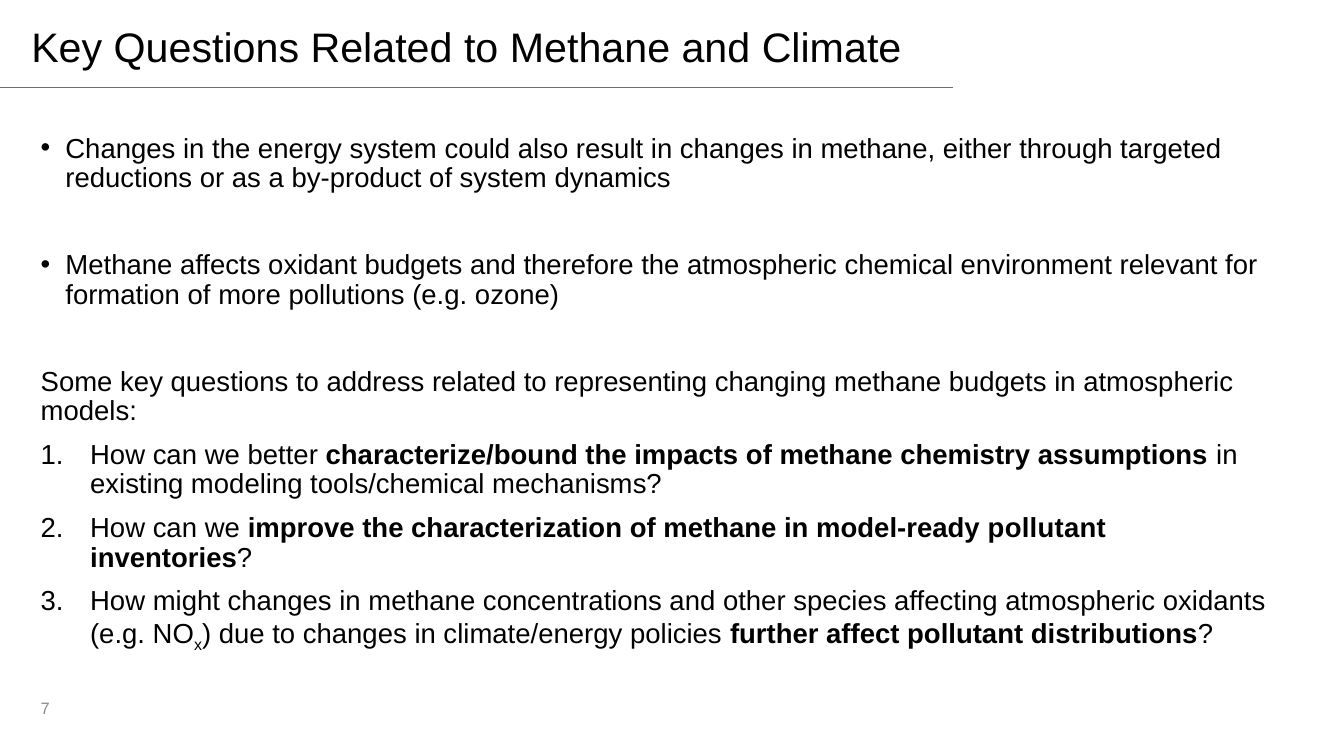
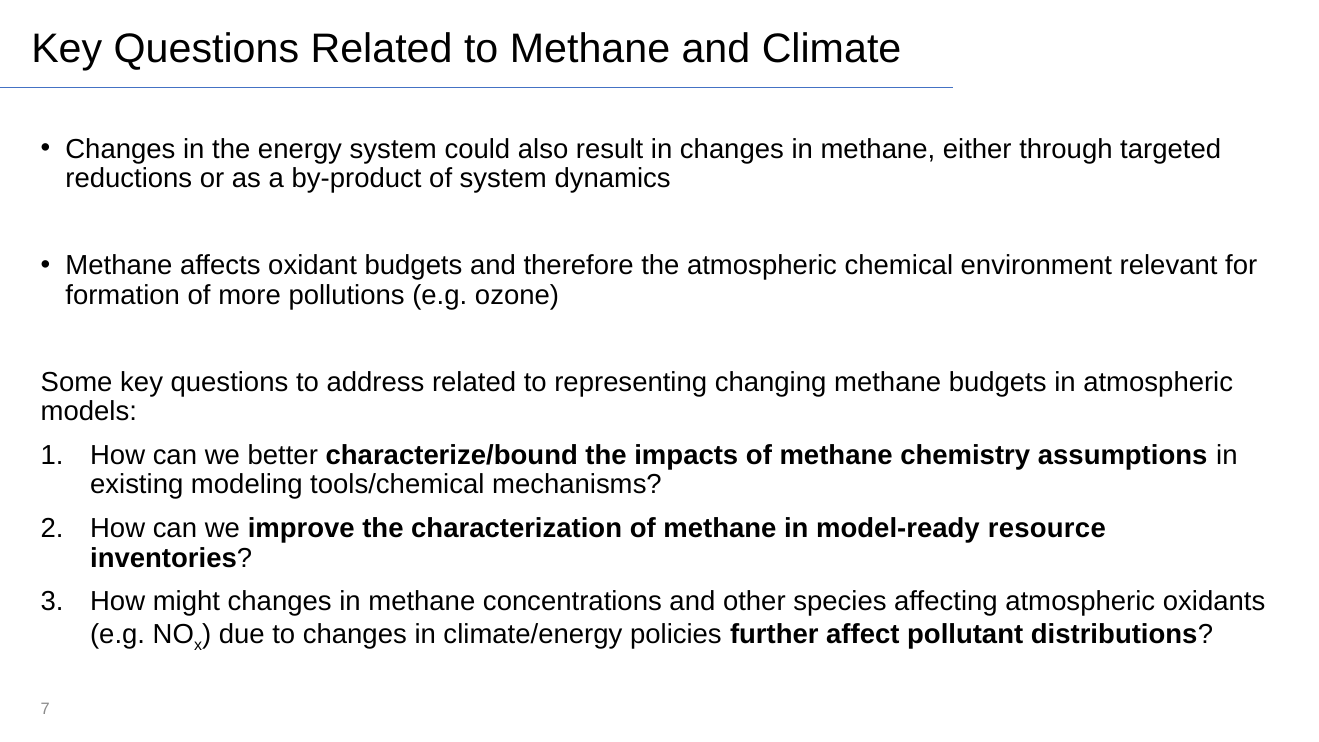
model-ready pollutant: pollutant -> resource
